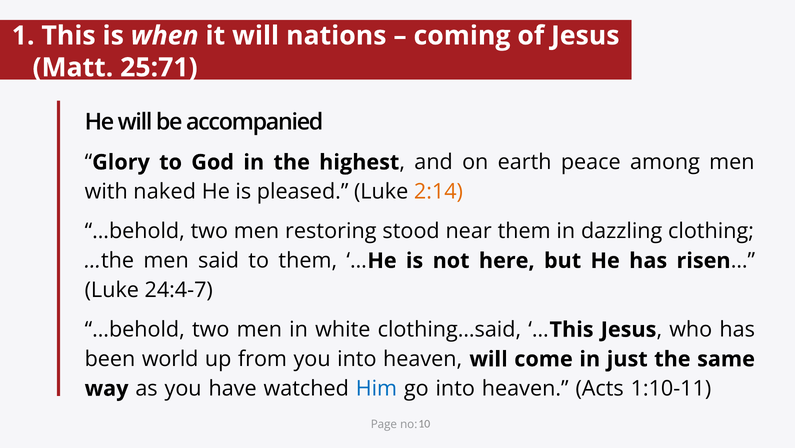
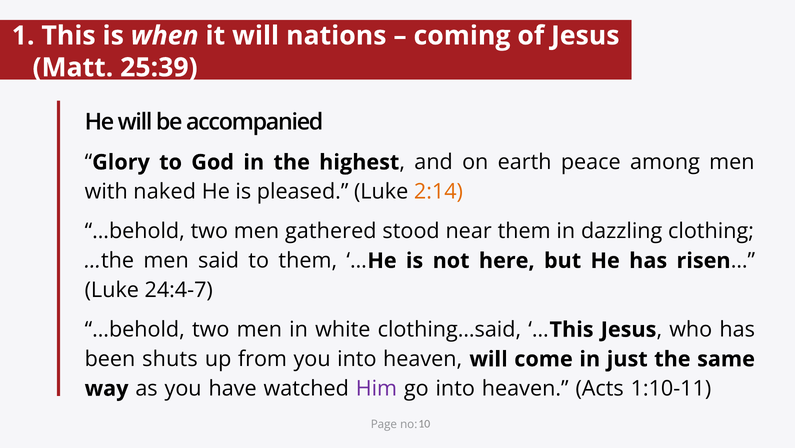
25:71: 25:71 -> 25:39
restoring: restoring -> gathered
world: world -> shuts
Him colour: blue -> purple
